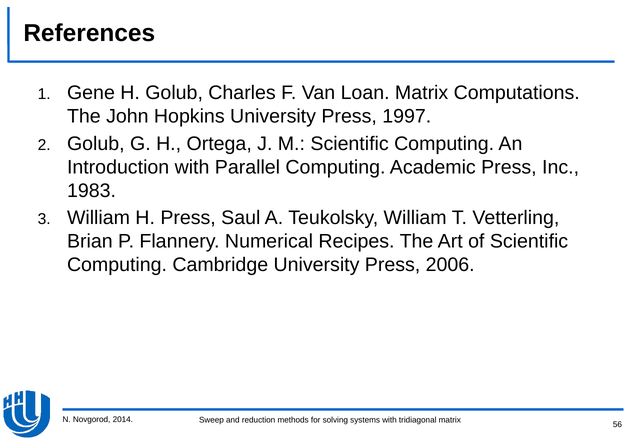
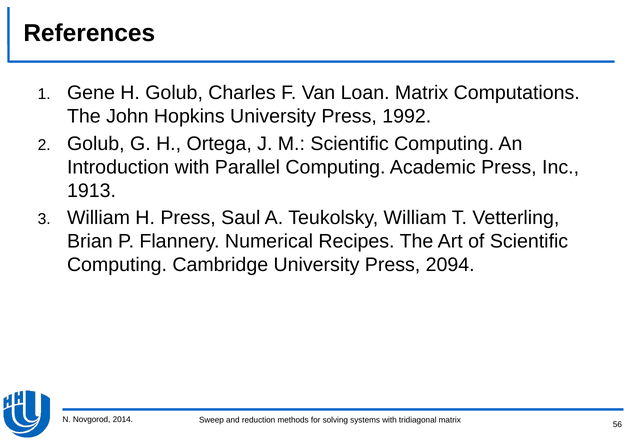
1997: 1997 -> 1992
1983: 1983 -> 1913
2006: 2006 -> 2094
